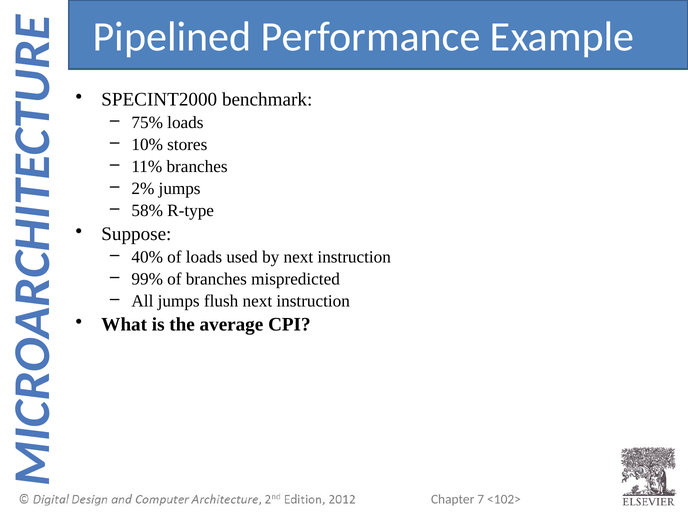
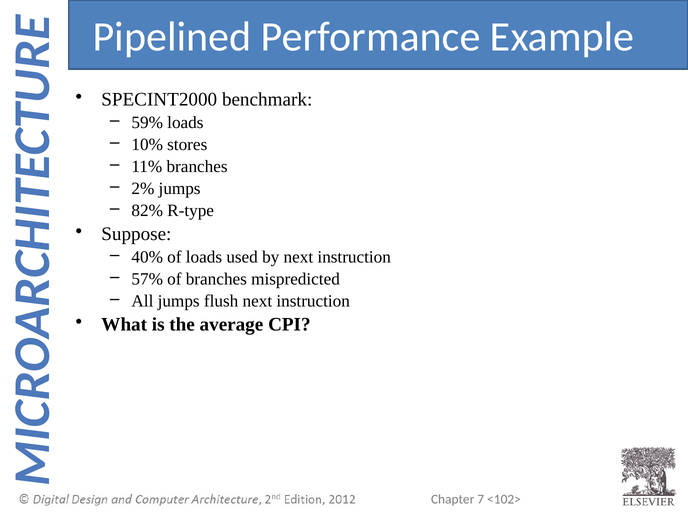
75%: 75% -> 59%
58%: 58% -> 82%
99%: 99% -> 57%
